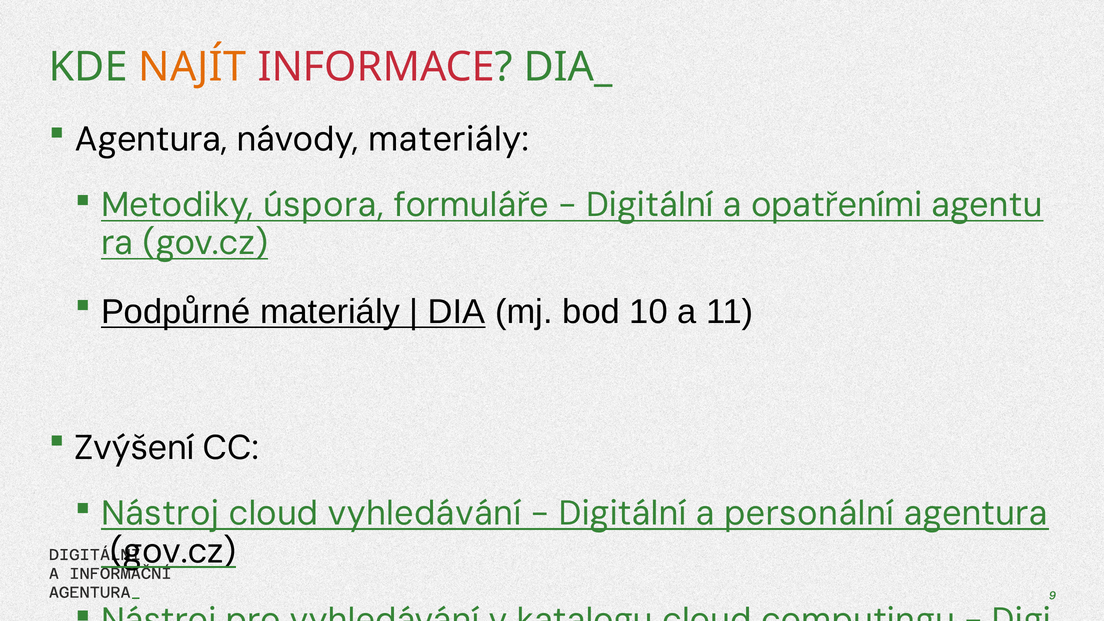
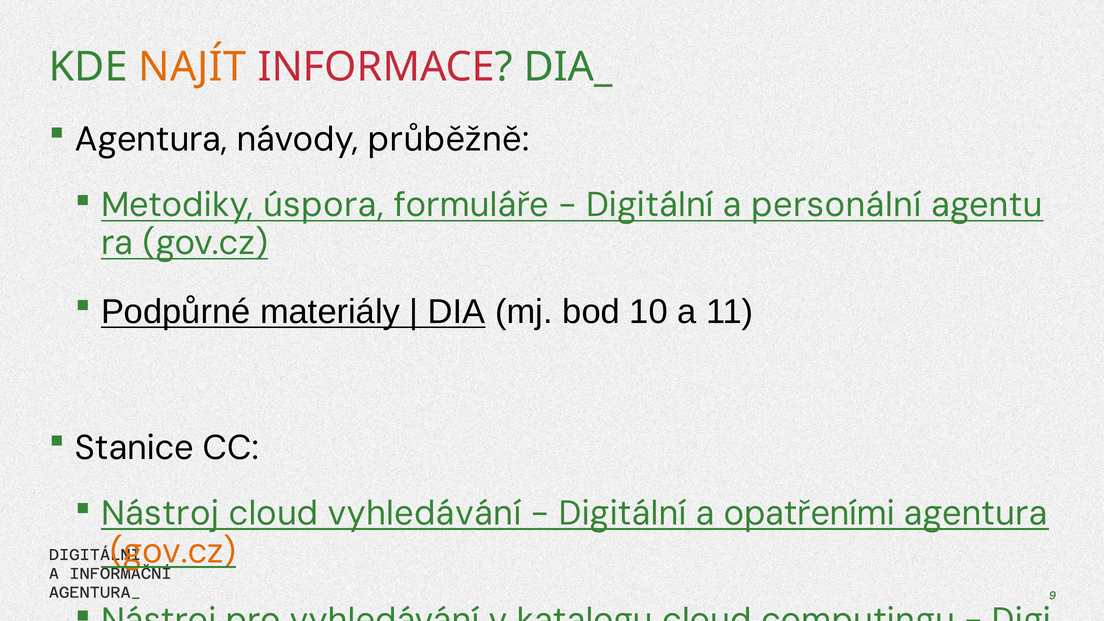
návody materiály: materiály -> průběžně
opatřeními: opatřeními -> personální
Zvýšení: Zvýšení -> Stanice
personální: personální -> opatřeními
gov.cz at (173, 551) colour: black -> orange
